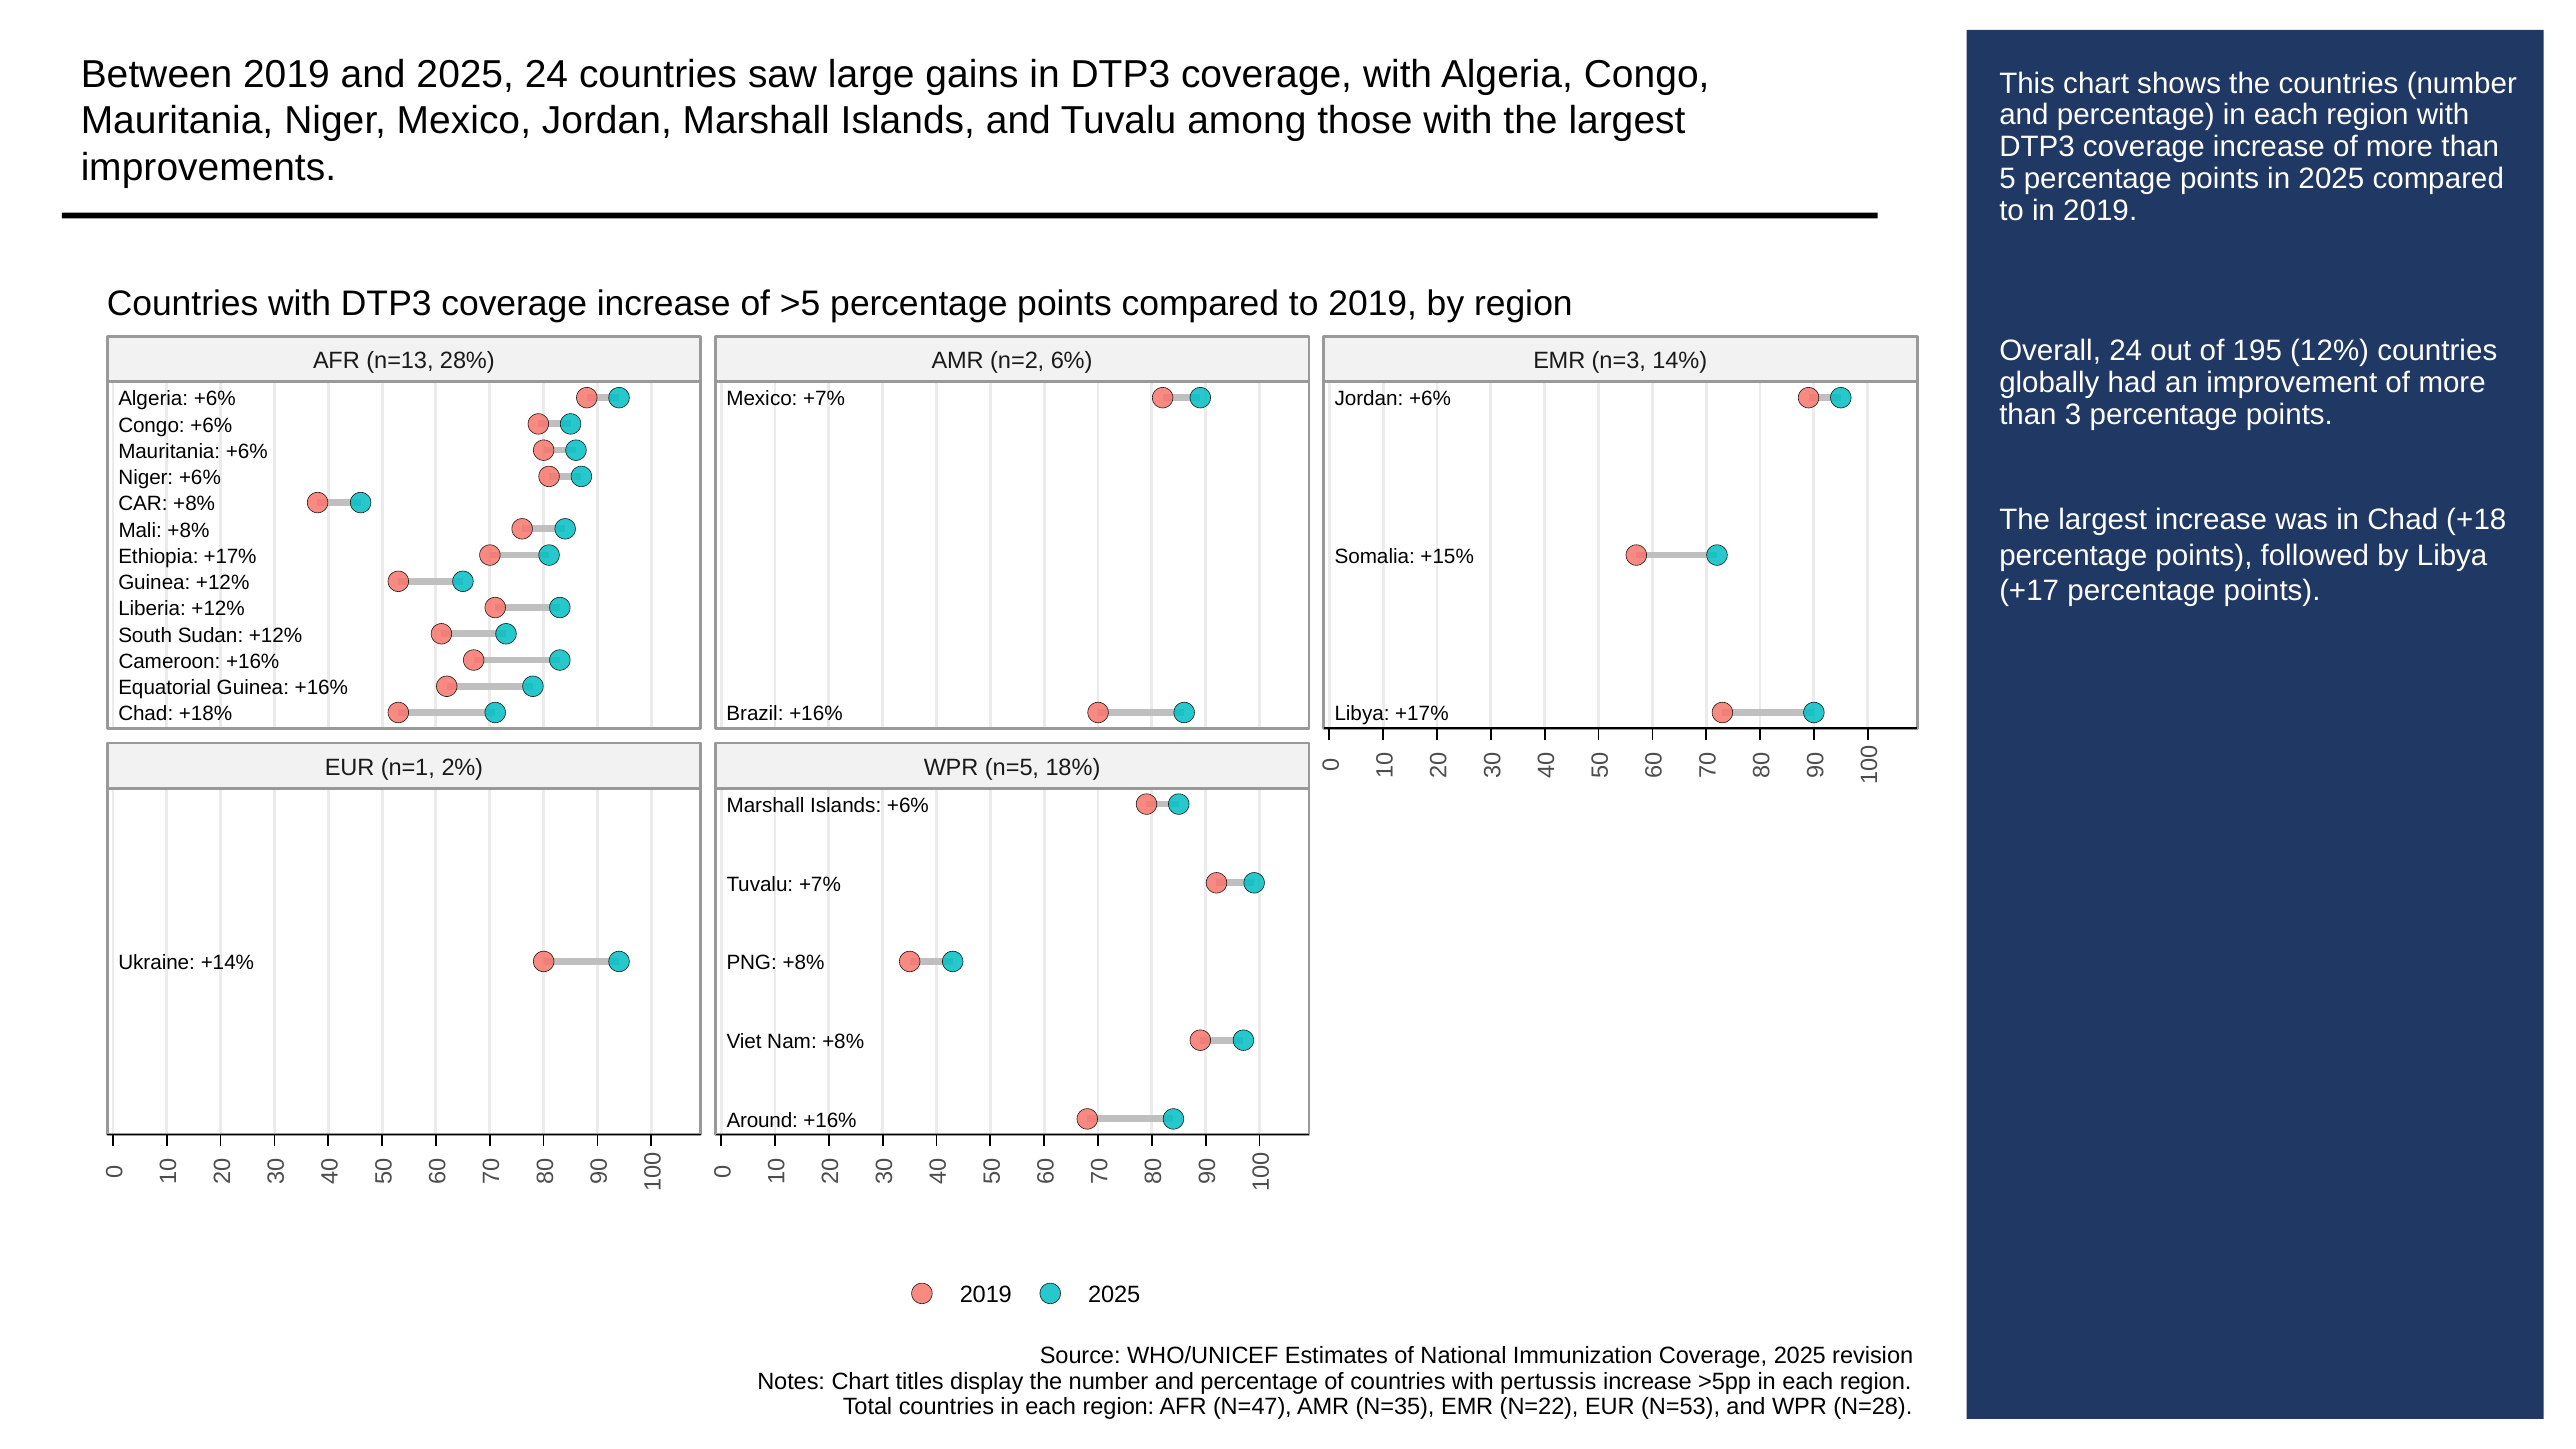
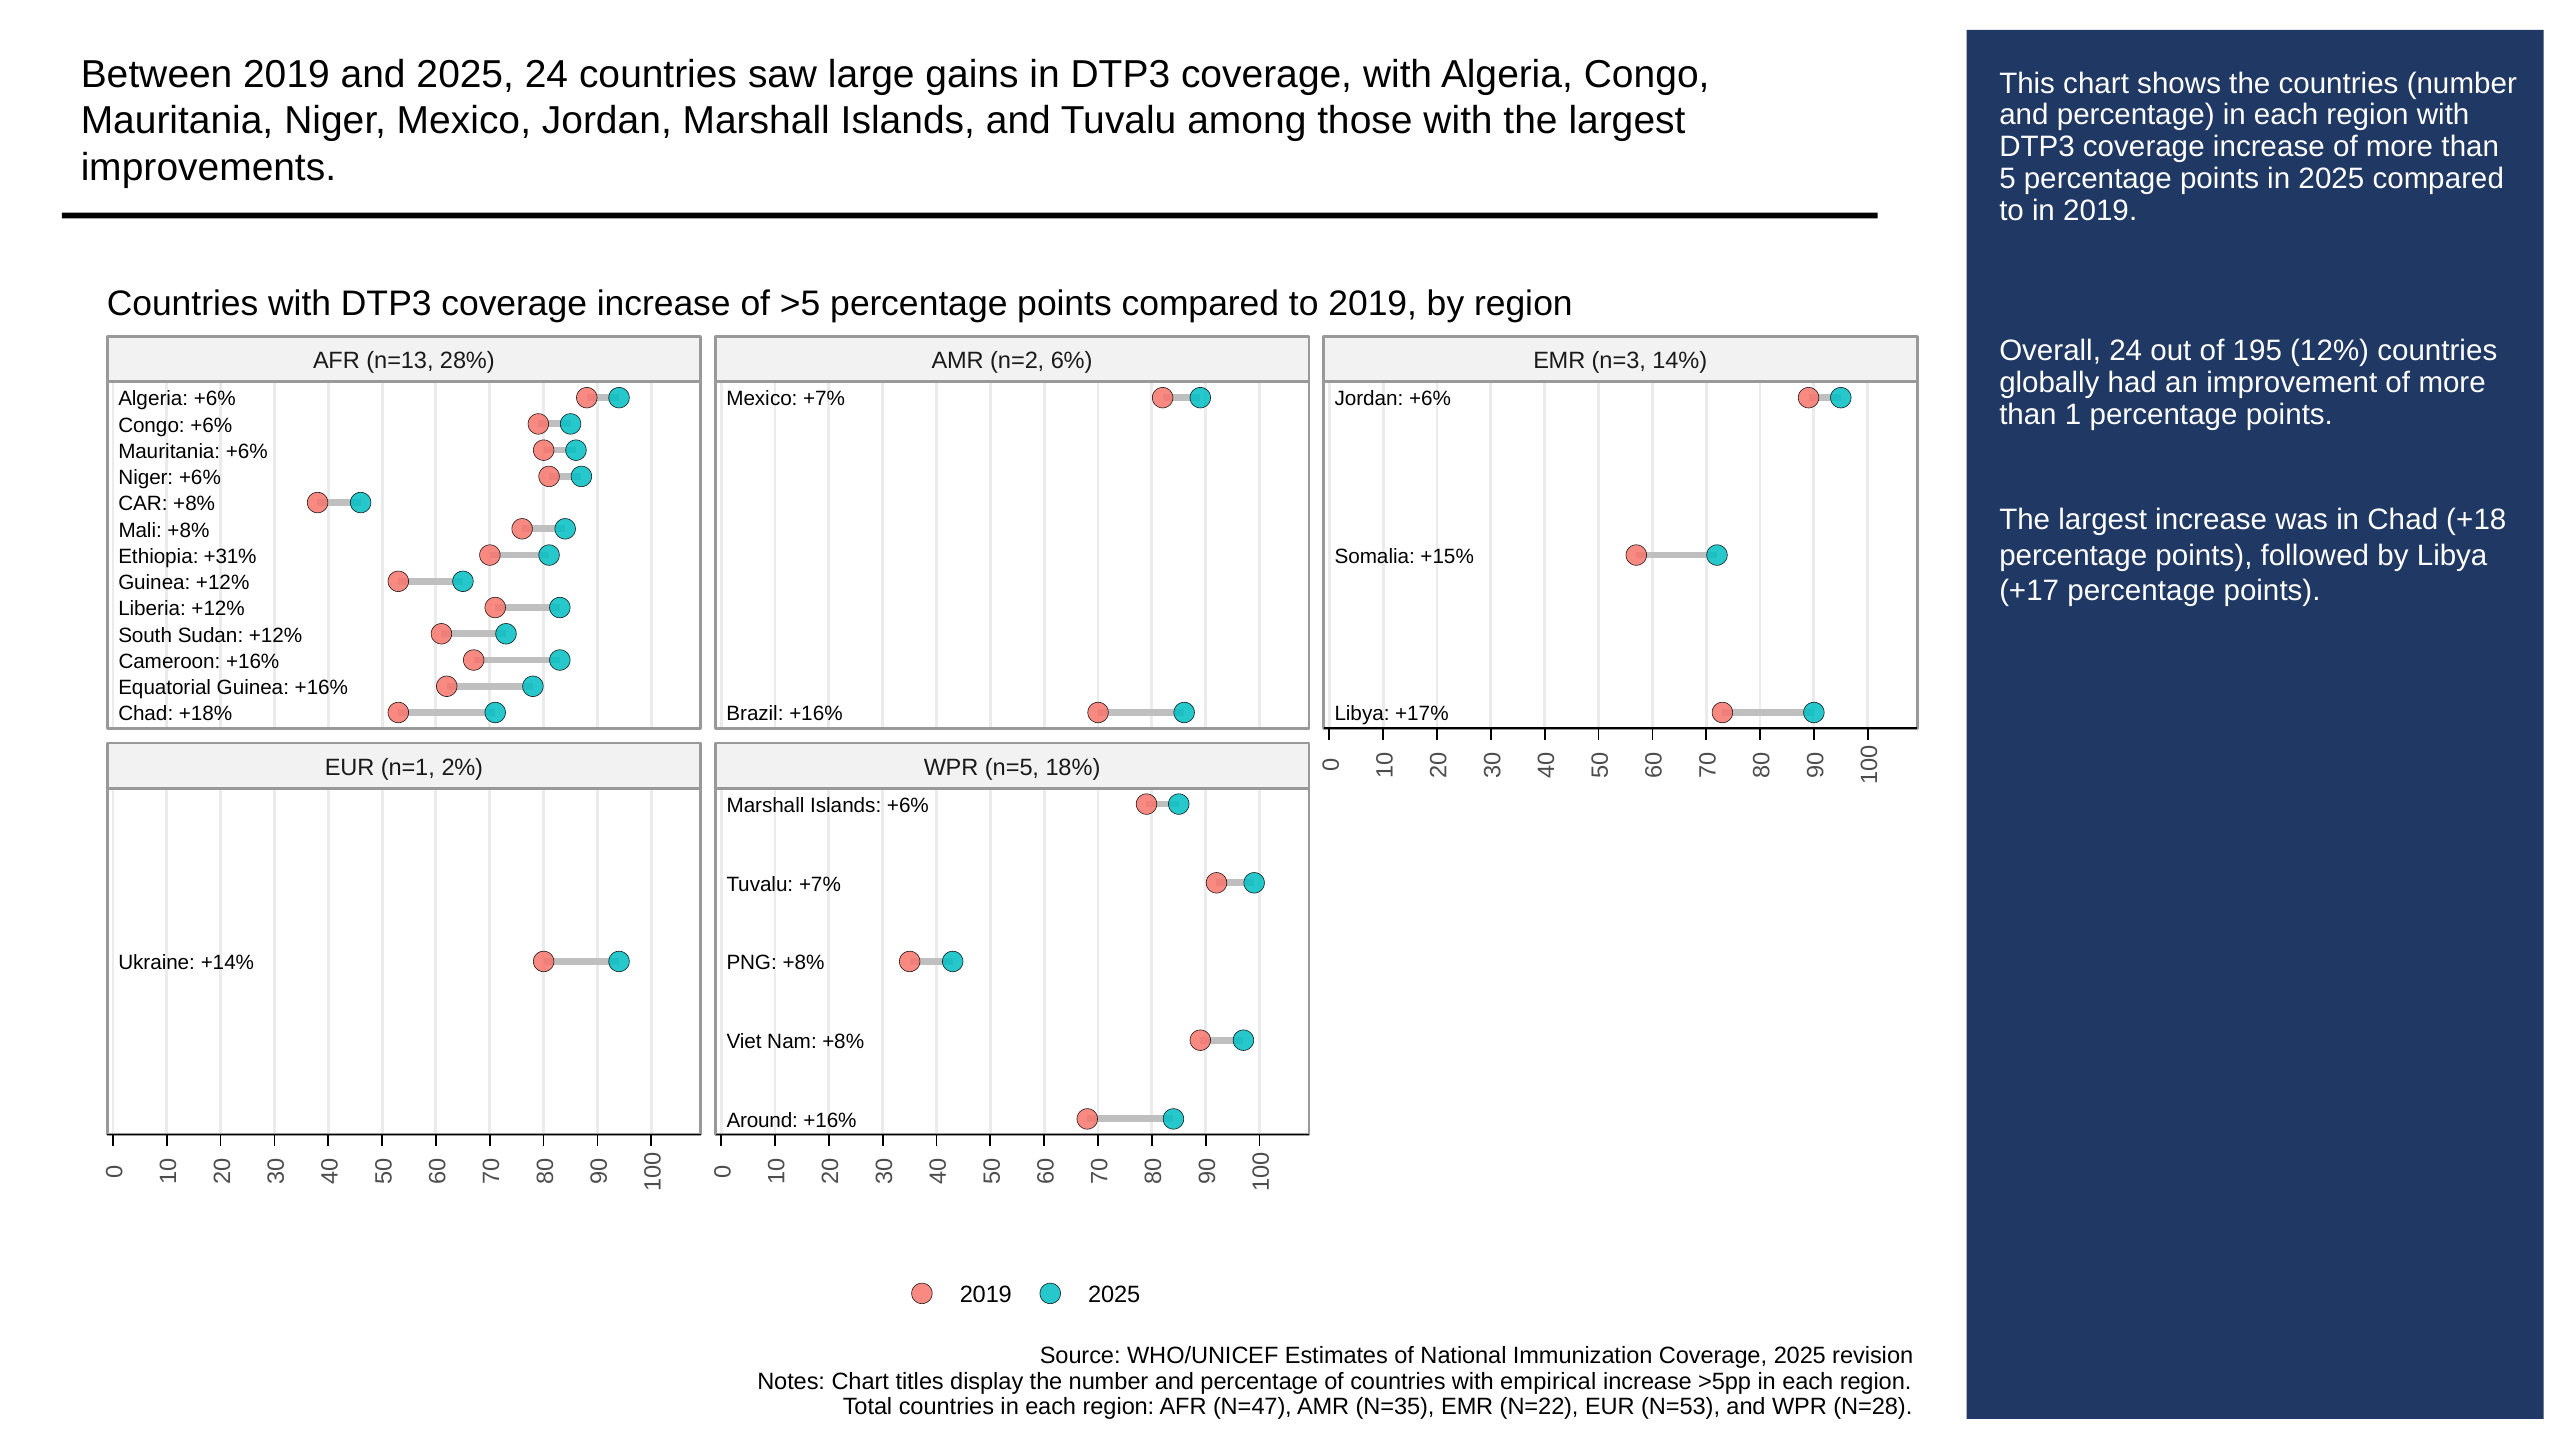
than 3: 3 -> 1
Ethiopia +17%: +17% -> +31%
pertussis: pertussis -> empirical
